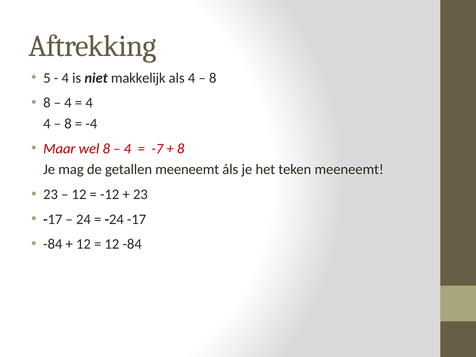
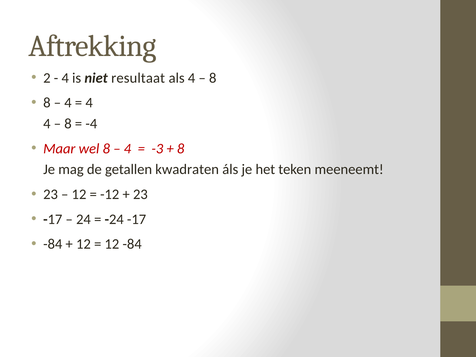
5: 5 -> 2
makkelijk: makkelijk -> resultaat
-7: -7 -> -3
getallen meeneemt: meeneemt -> kwadraten
